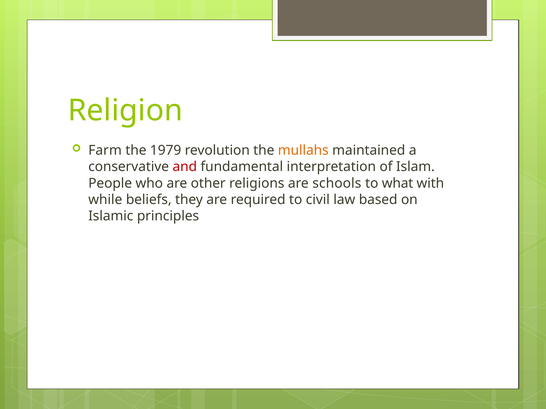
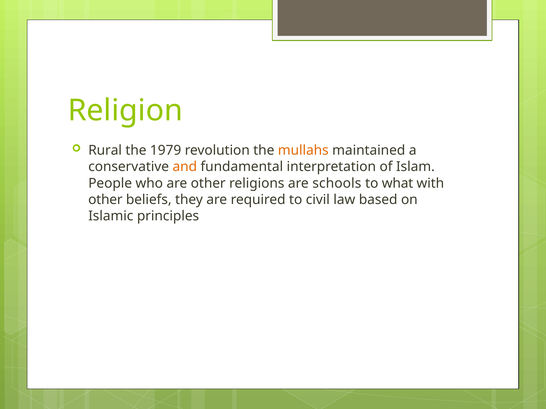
Farm: Farm -> Rural
and colour: red -> orange
while at (105, 200): while -> other
